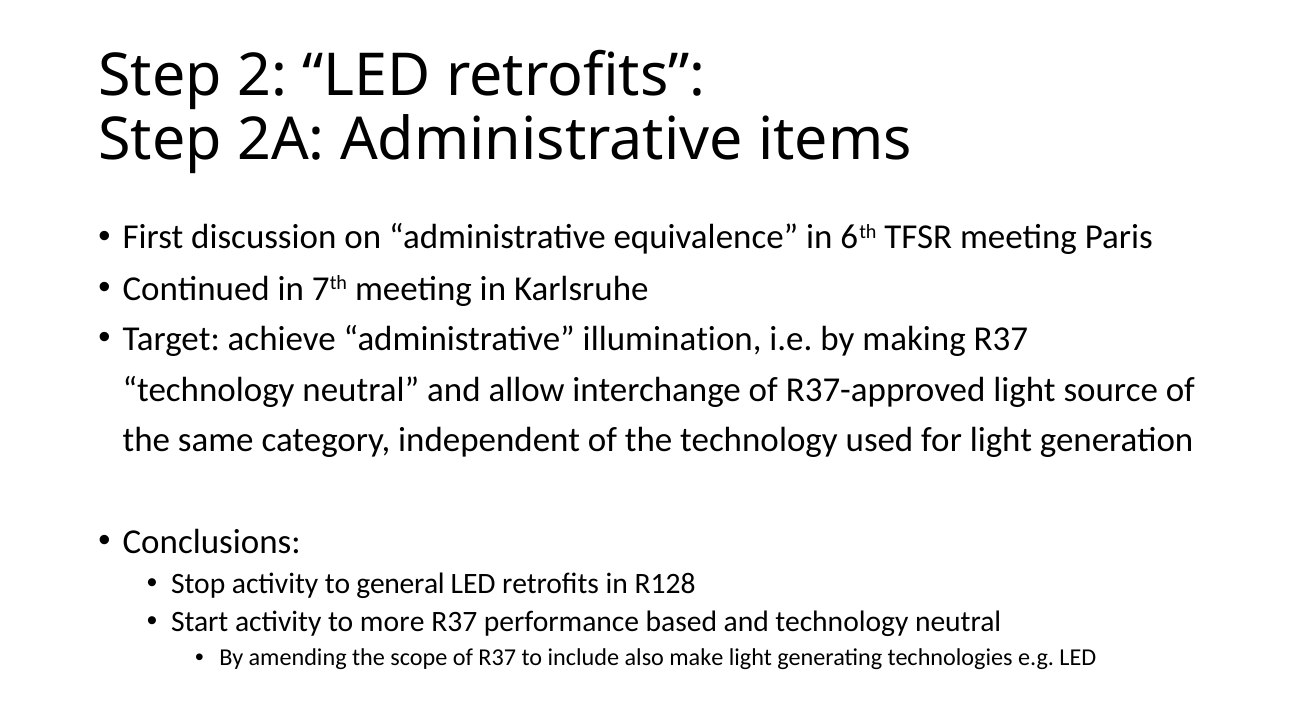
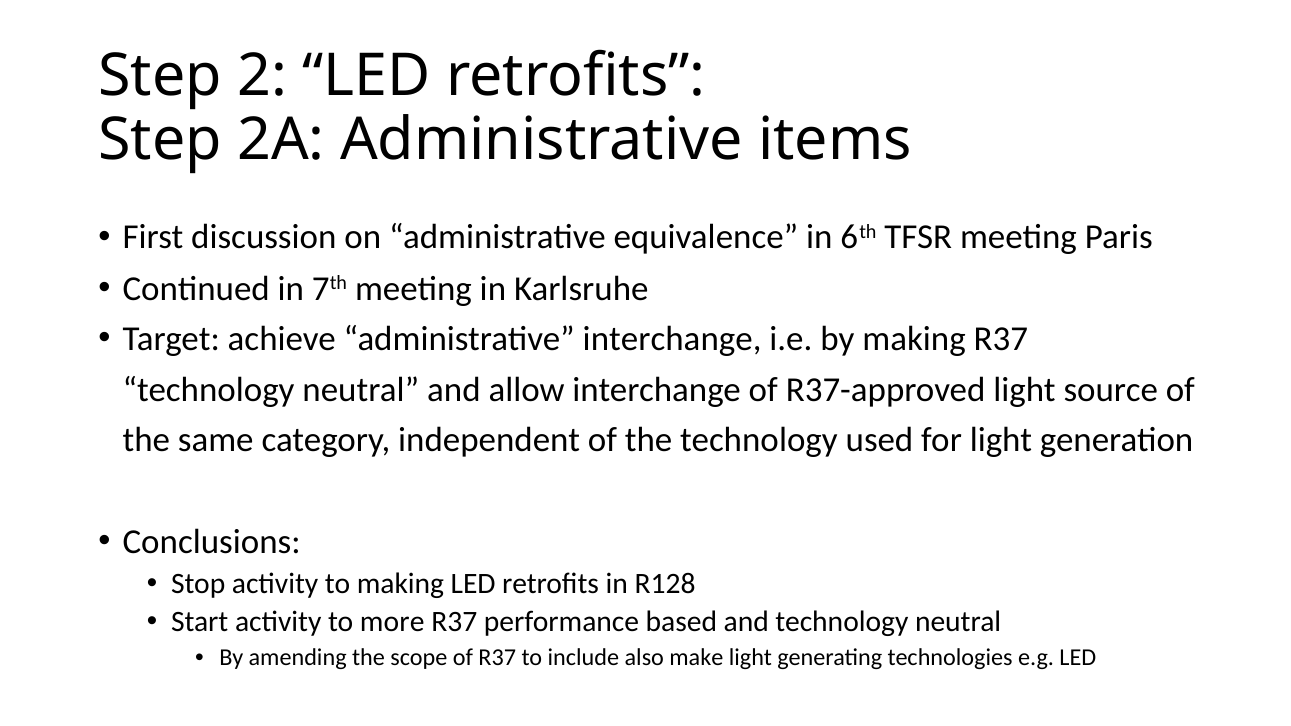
administrative illumination: illumination -> interchange
to general: general -> making
